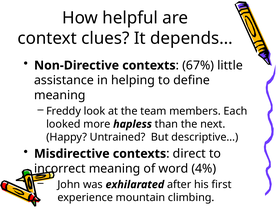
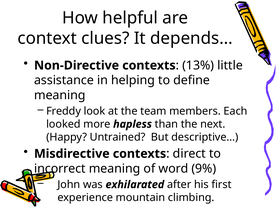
67%: 67% -> 13%
4%: 4% -> 9%
